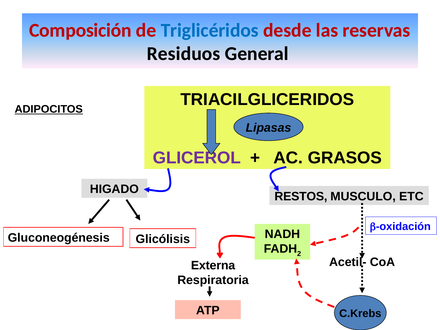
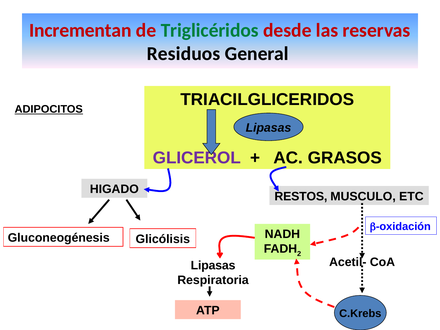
Composición: Composición -> Incrementan
Triglicéridos colour: blue -> green
Externa at (213, 265): Externa -> Lipasas
